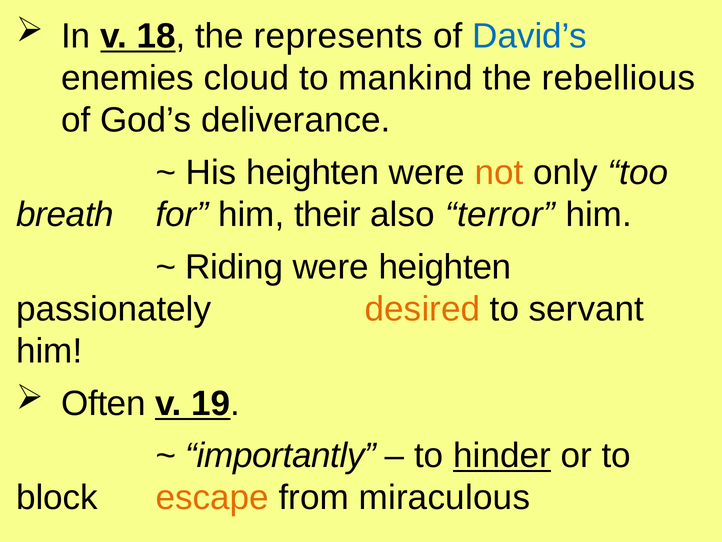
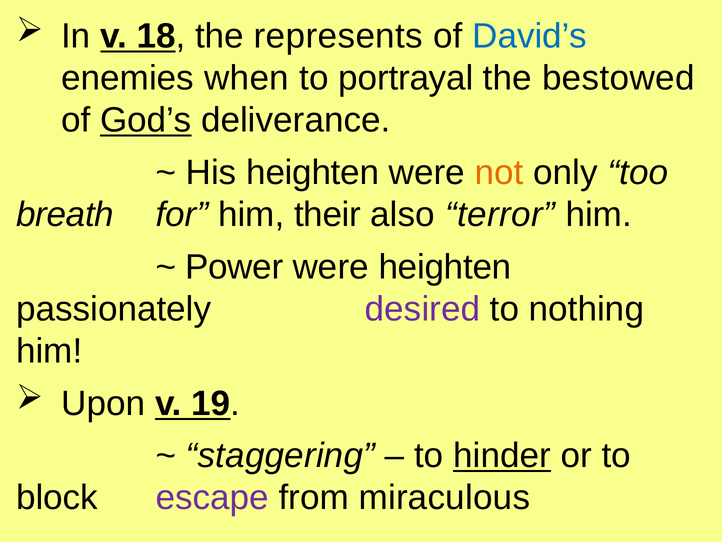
cloud: cloud -> when
mankind: mankind -> portrayal
rebellious: rebellious -> bestowed
God’s underline: none -> present
Riding: Riding -> Power
desired colour: orange -> purple
servant: servant -> nothing
Often: Often -> Upon
importantly: importantly -> staggering
escape colour: orange -> purple
